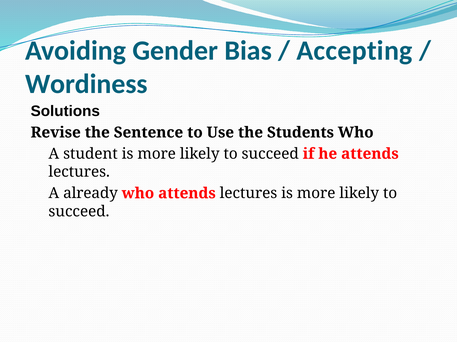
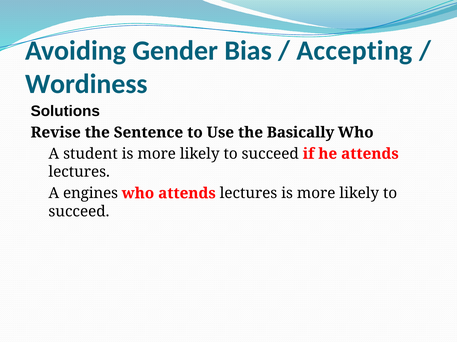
Students: Students -> Basically
already: already -> engines
